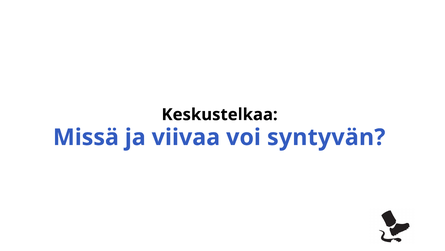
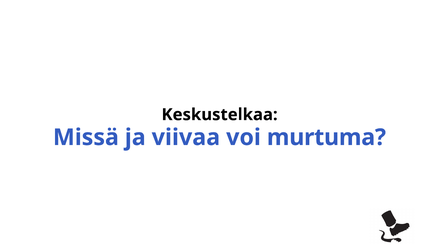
syntyvän: syntyvän -> murtuma
